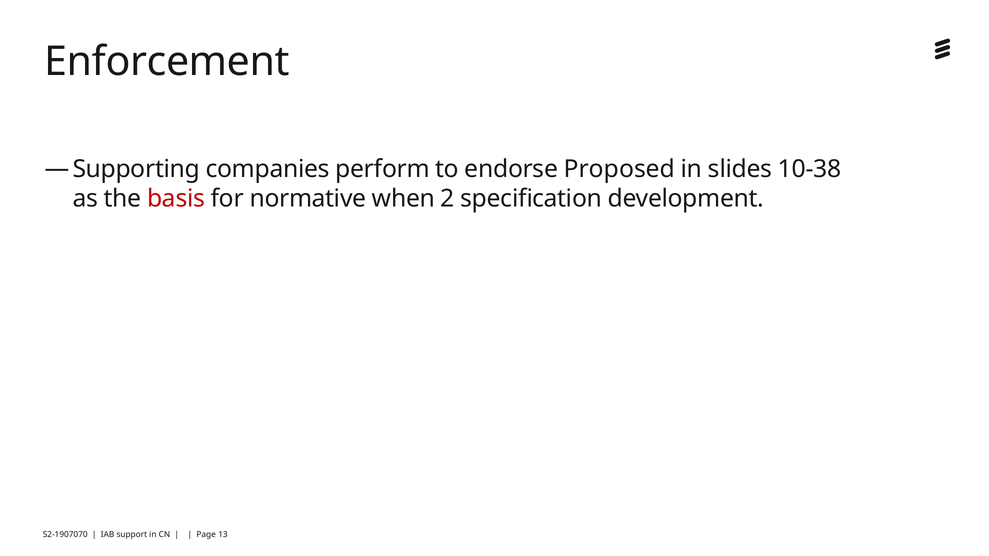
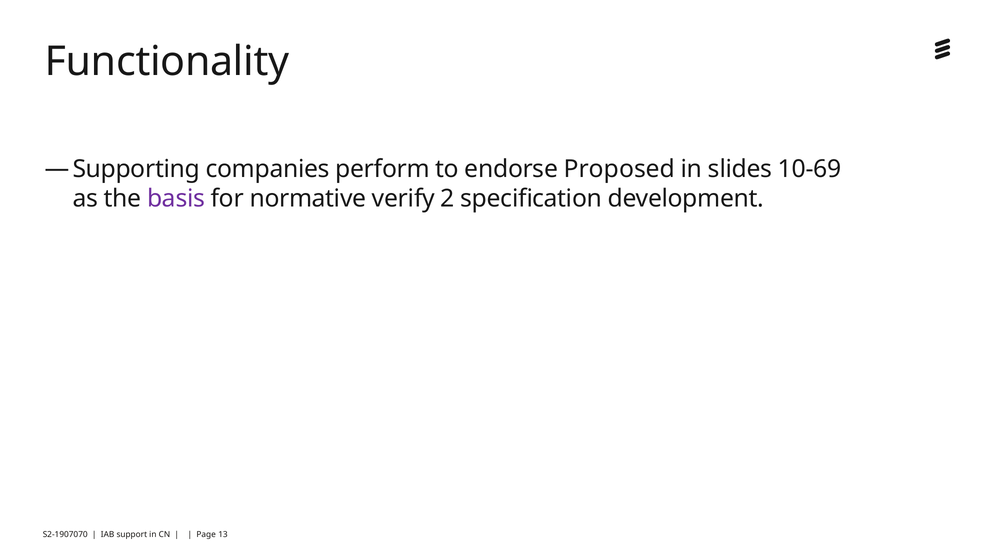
Enforcement: Enforcement -> Functionality
10-38: 10-38 -> 10-69
basis colour: red -> purple
when: when -> verify
